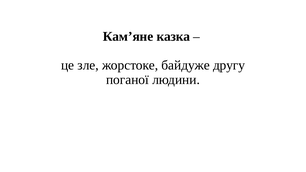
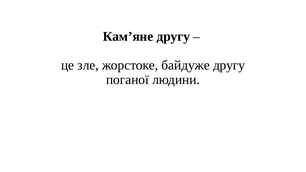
Кам’яне казка: казка -> другу
